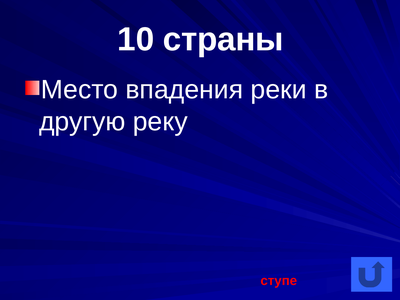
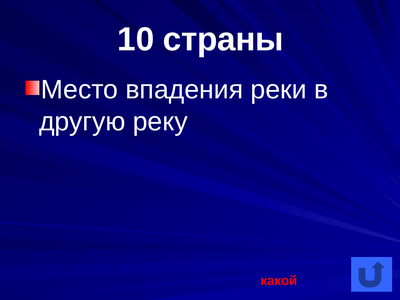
ступе: ступе -> какой
